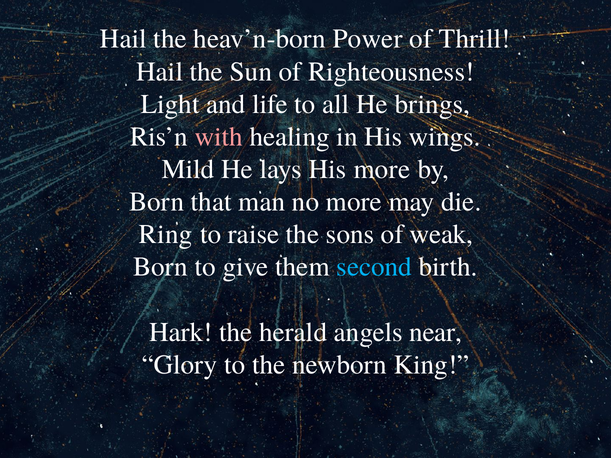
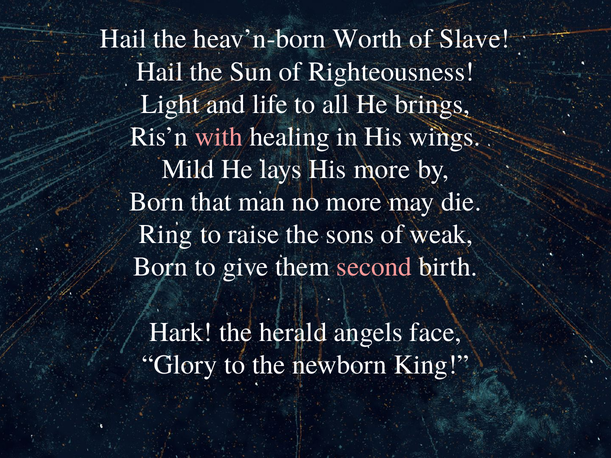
Power: Power -> Worth
Thrill: Thrill -> Slave
second colour: light blue -> pink
near: near -> face
